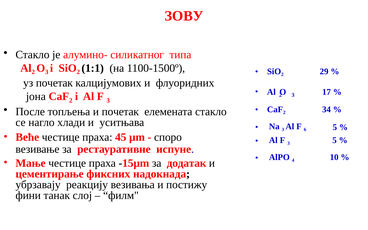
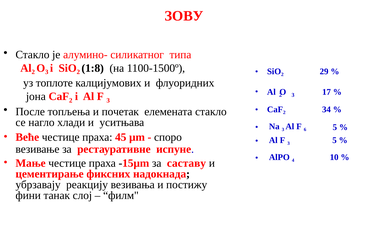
1:1: 1:1 -> 1:8
уз почетак: почетак -> топлоте
додатак: додатак -> саставу
